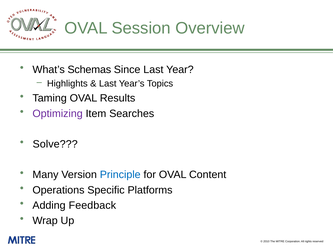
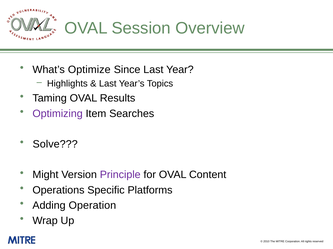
Schemas: Schemas -> Optimize
Many: Many -> Might
Principle colour: blue -> purple
Feedback: Feedback -> Operation
